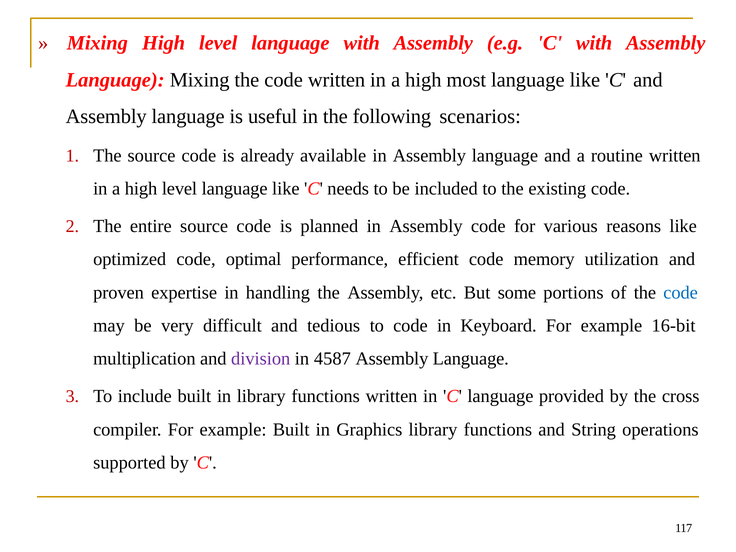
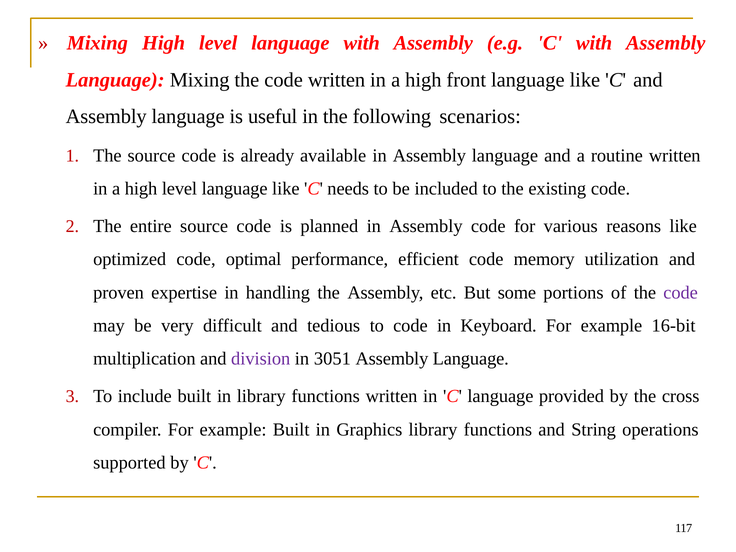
most: most -> front
code at (681, 293) colour: blue -> purple
4587: 4587 -> 3051
